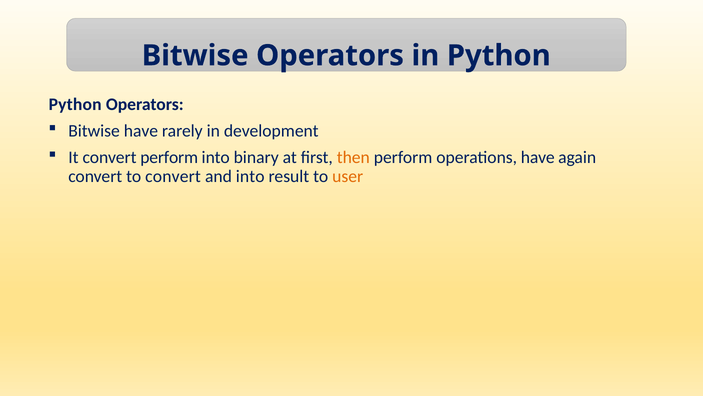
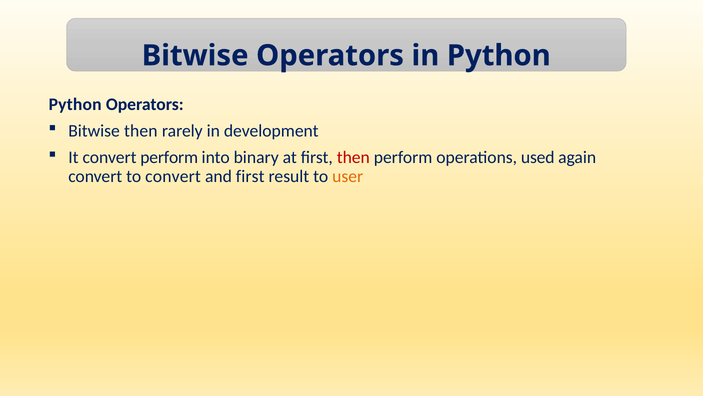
Bitwise have: have -> then
then at (353, 157) colour: orange -> red
operations have: have -> used
and into: into -> first
